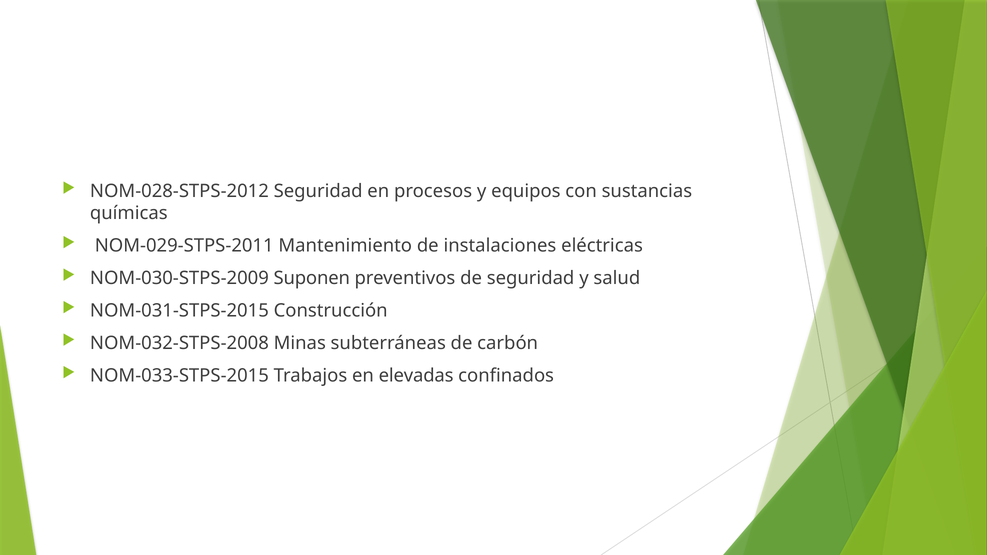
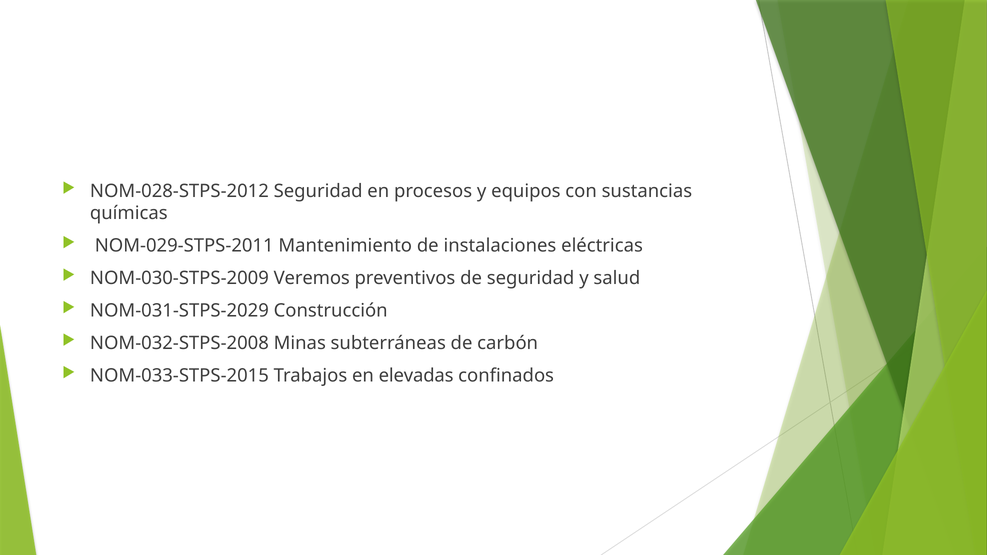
Suponen: Suponen -> Veremos
NOM-031-STPS-2015: NOM-031-STPS-2015 -> NOM-031-STPS-2029
